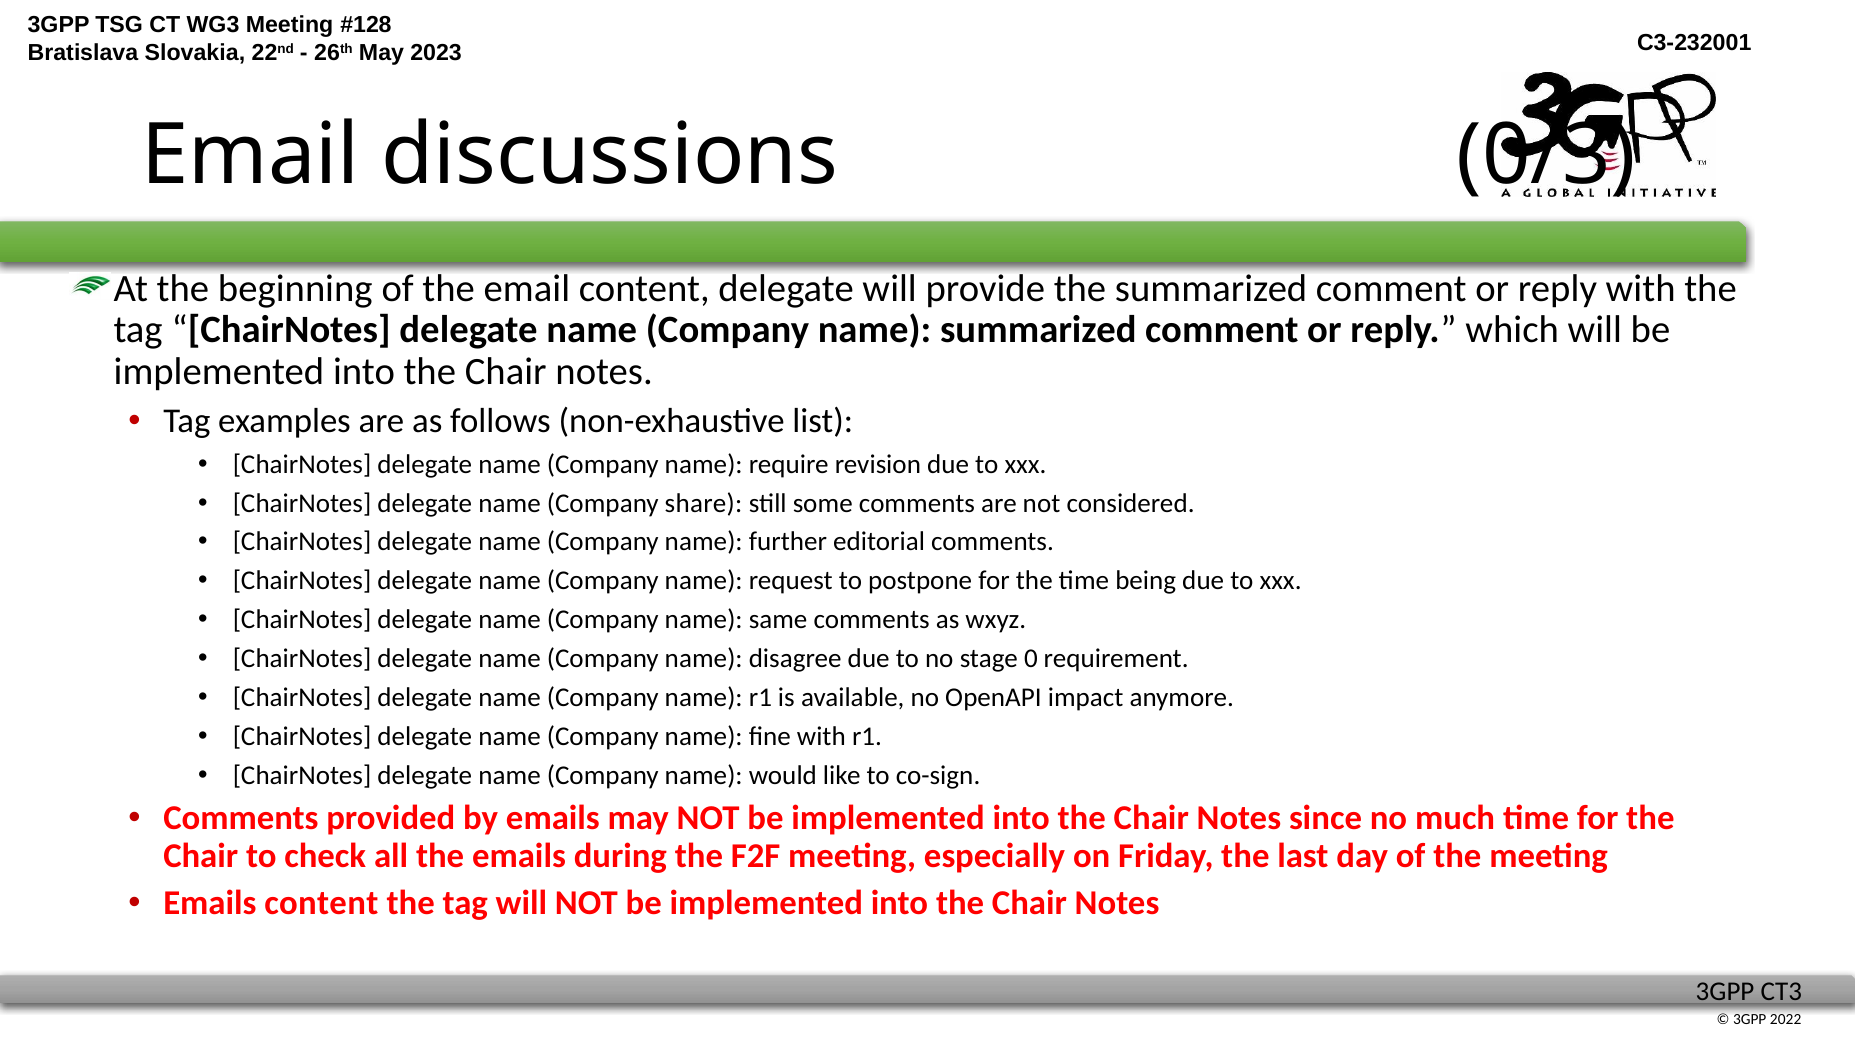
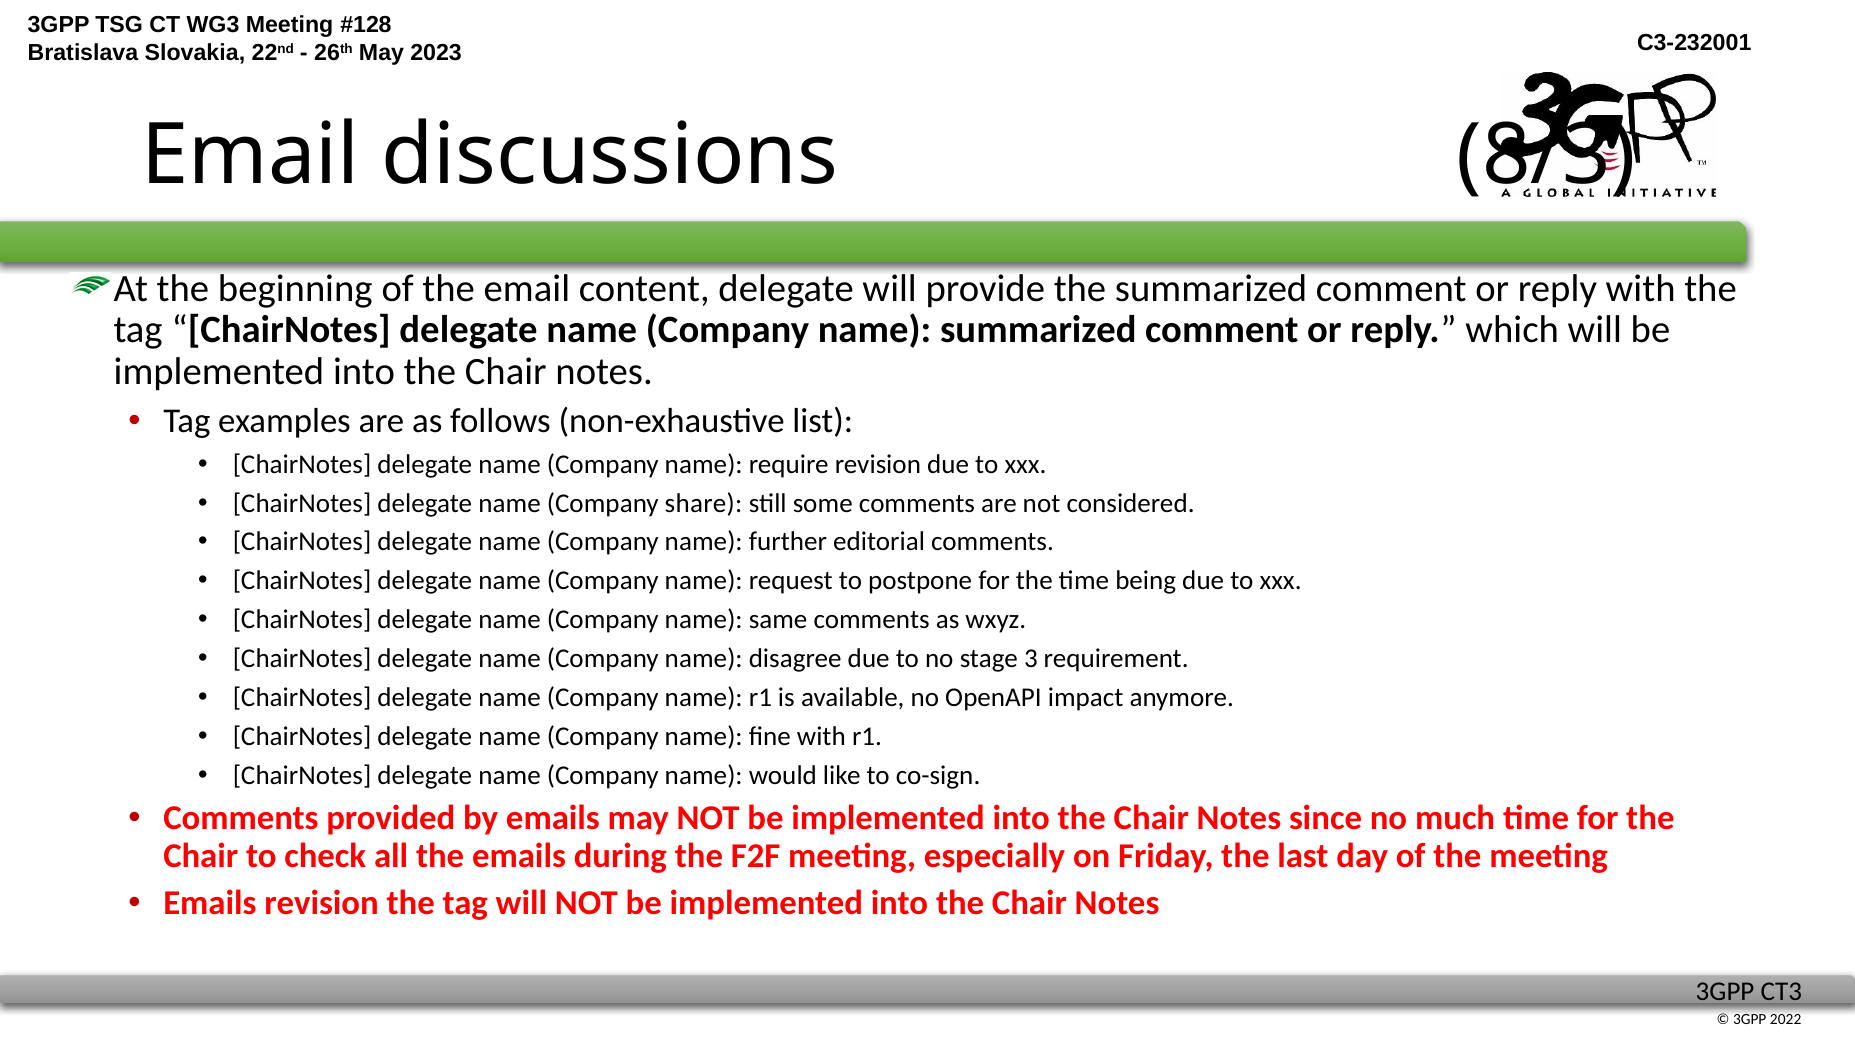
0/3: 0/3 -> 8/3
0: 0 -> 3
Emails content: content -> revision
